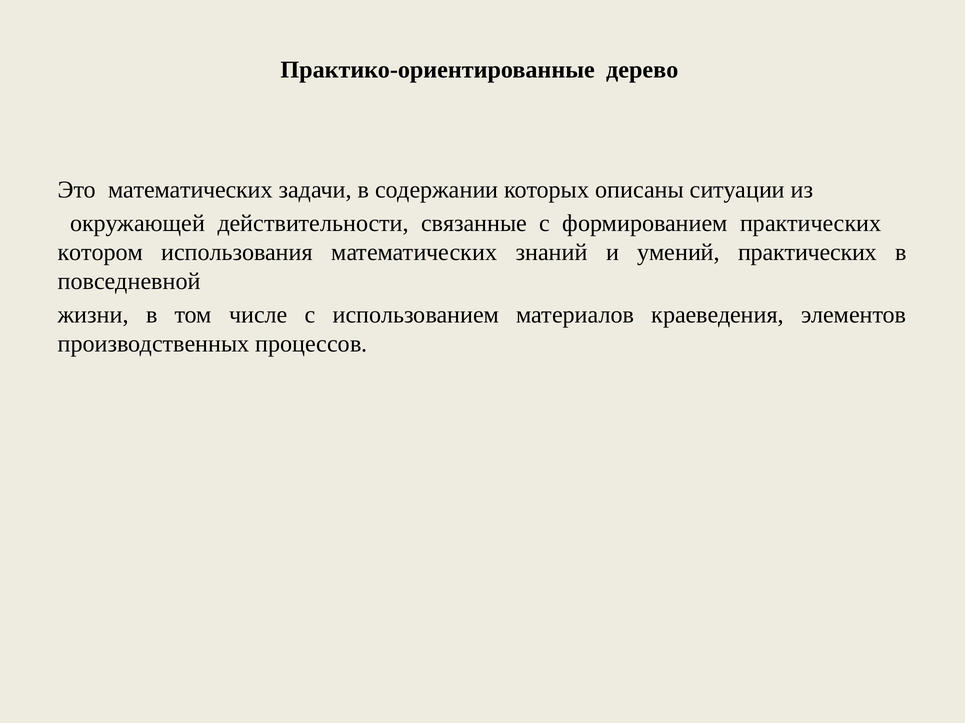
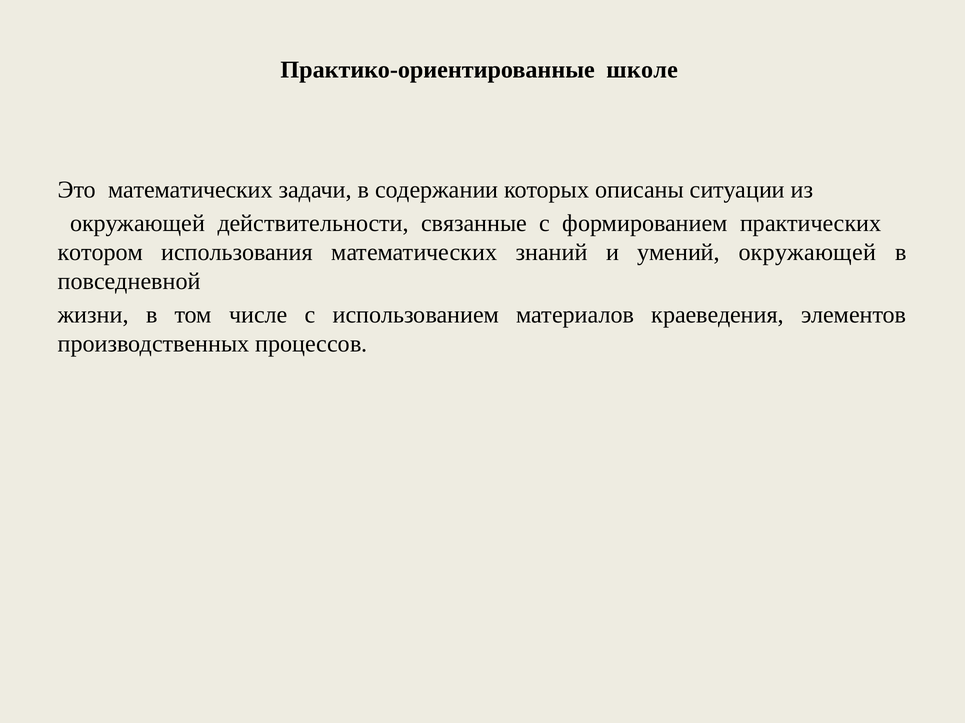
дерево: дерево -> школе
умений практических: практических -> окружающей
